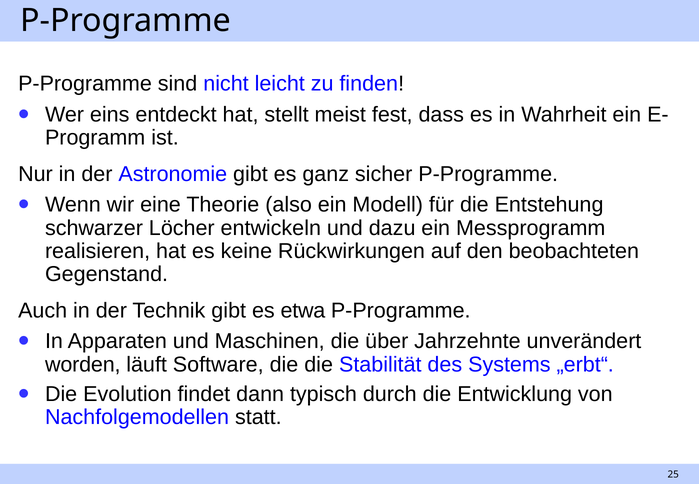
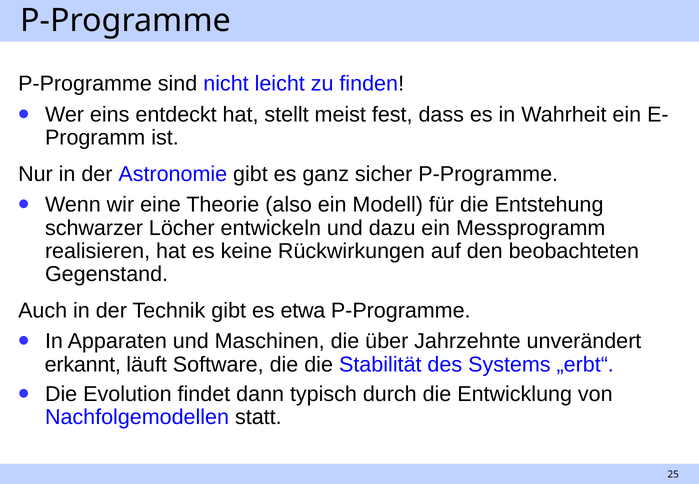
worden: worden -> erkannt
